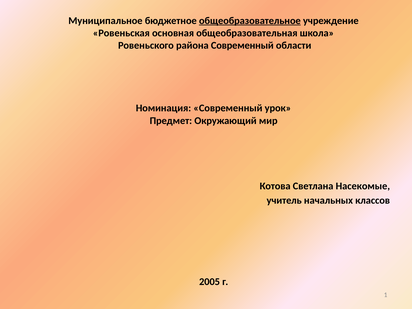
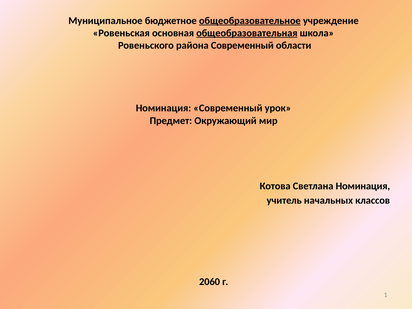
общеобразовательная underline: none -> present
Светлана Насекомые: Насекомые -> Номинация
2005: 2005 -> 2060
